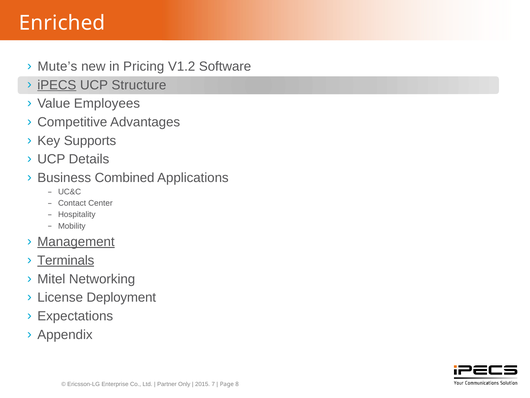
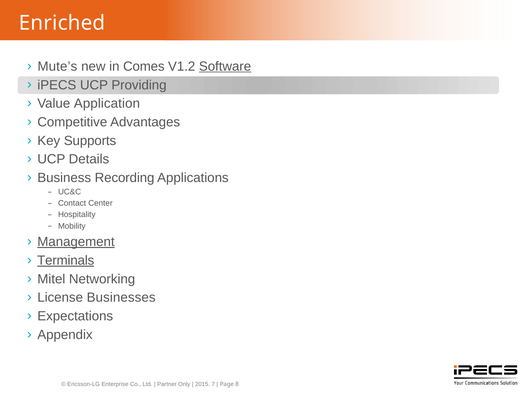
Pricing: Pricing -> Comes
Software underline: none -> present
iPECS underline: present -> none
Structure: Structure -> Providing
Employees: Employees -> Application
Combined: Combined -> Recording
Deployment: Deployment -> Businesses
